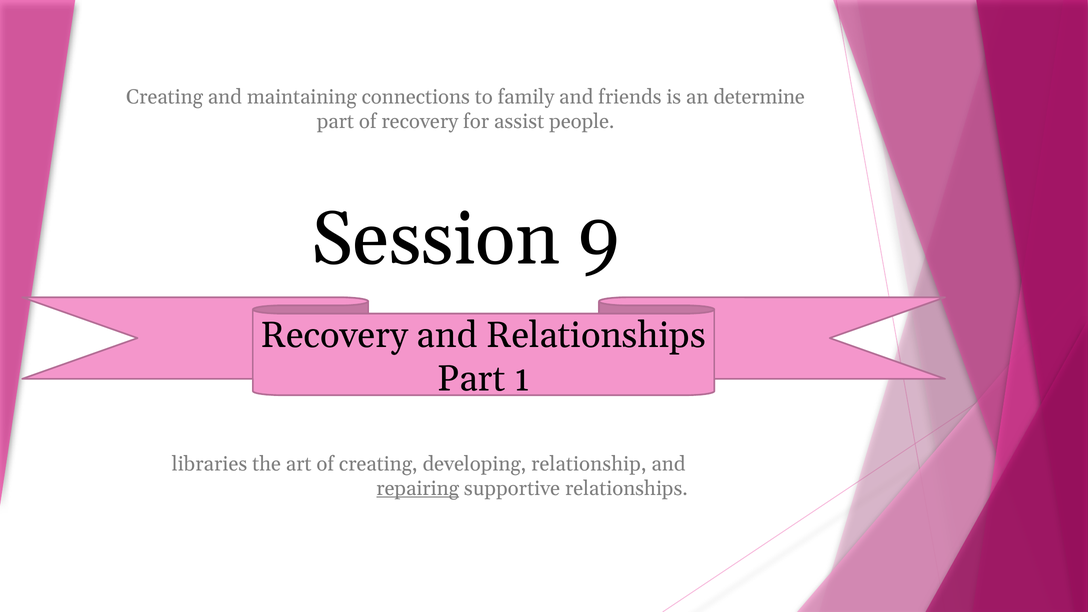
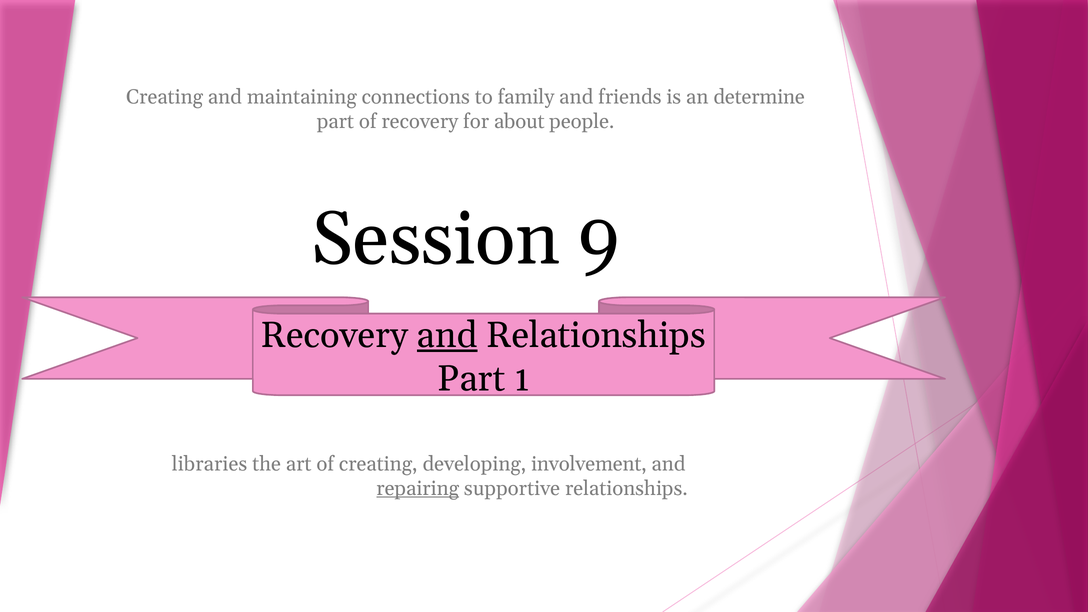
assist: assist -> about
and at (447, 335) underline: none -> present
relationship: relationship -> involvement
